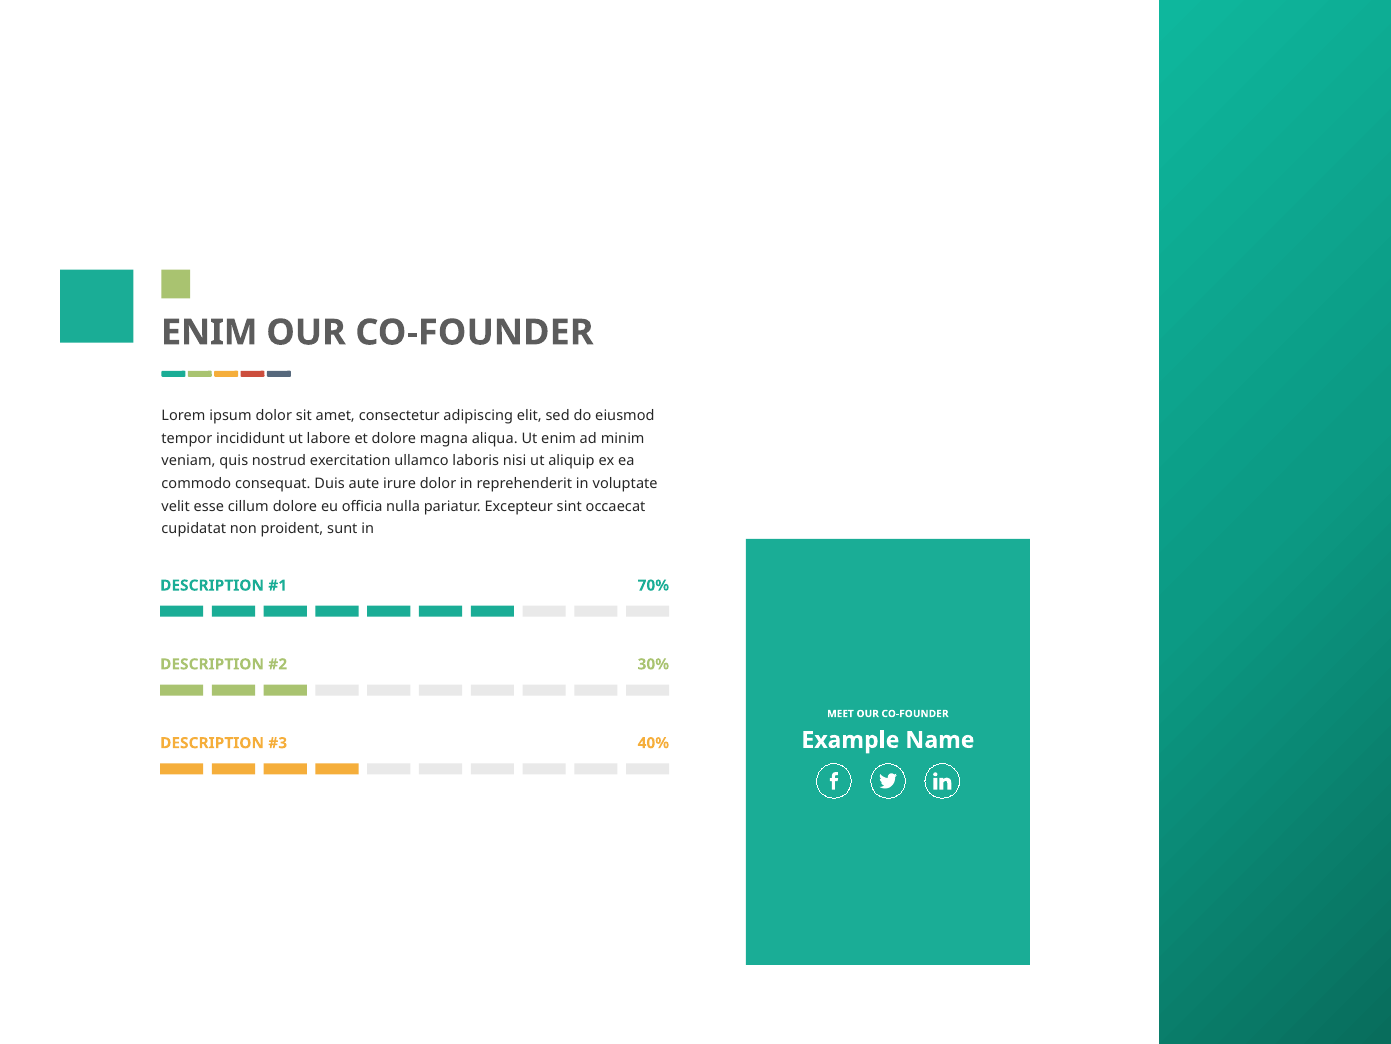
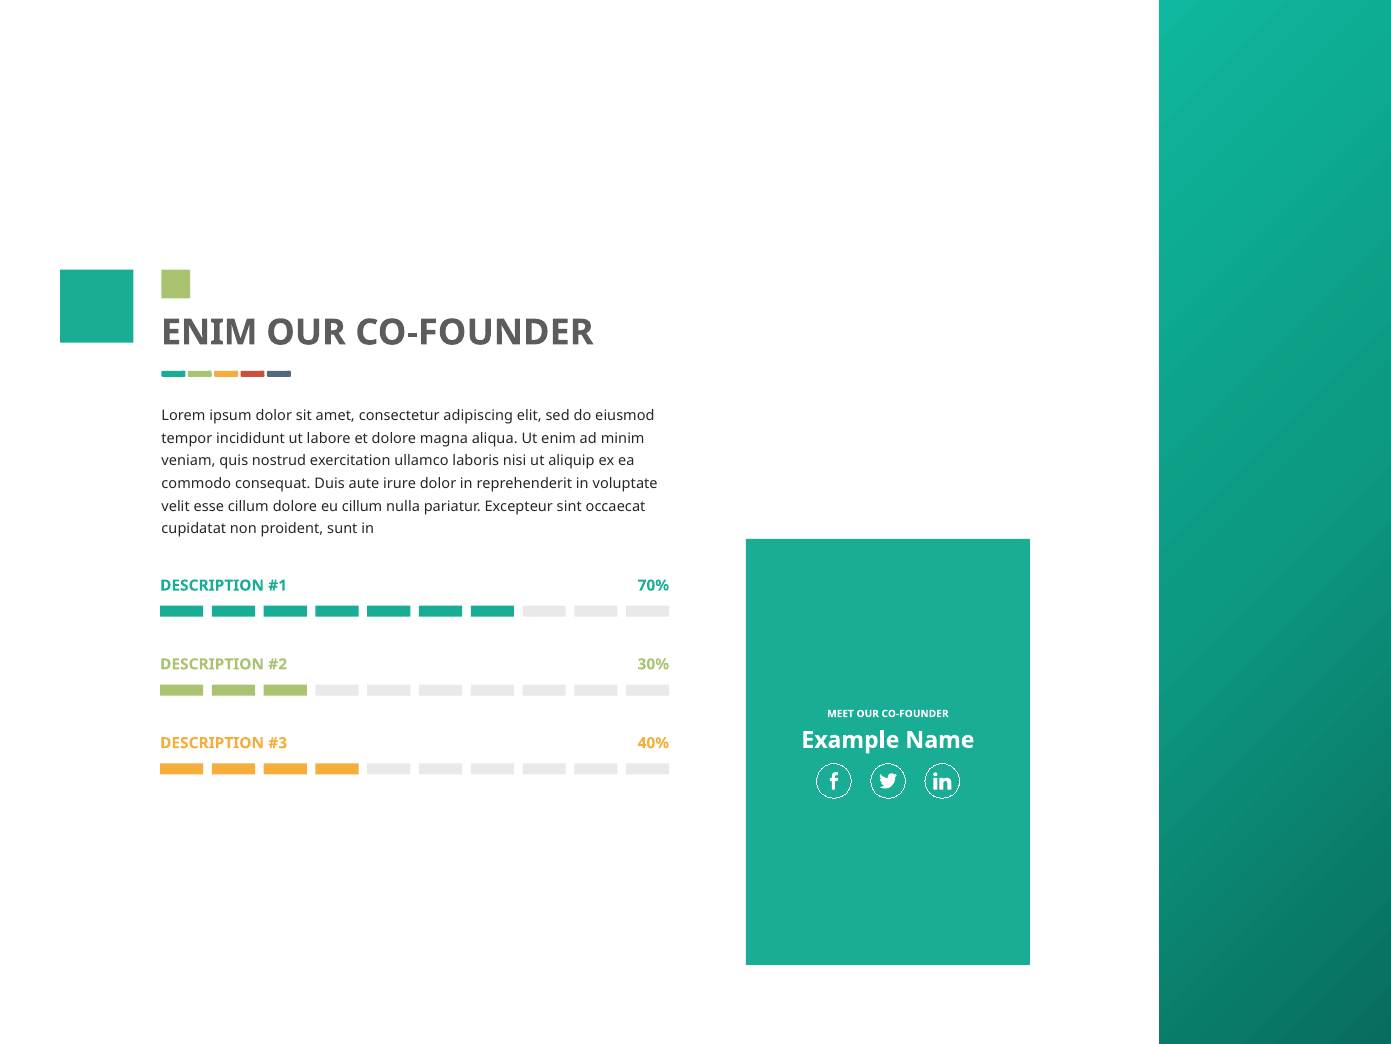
eu officia: officia -> cillum
